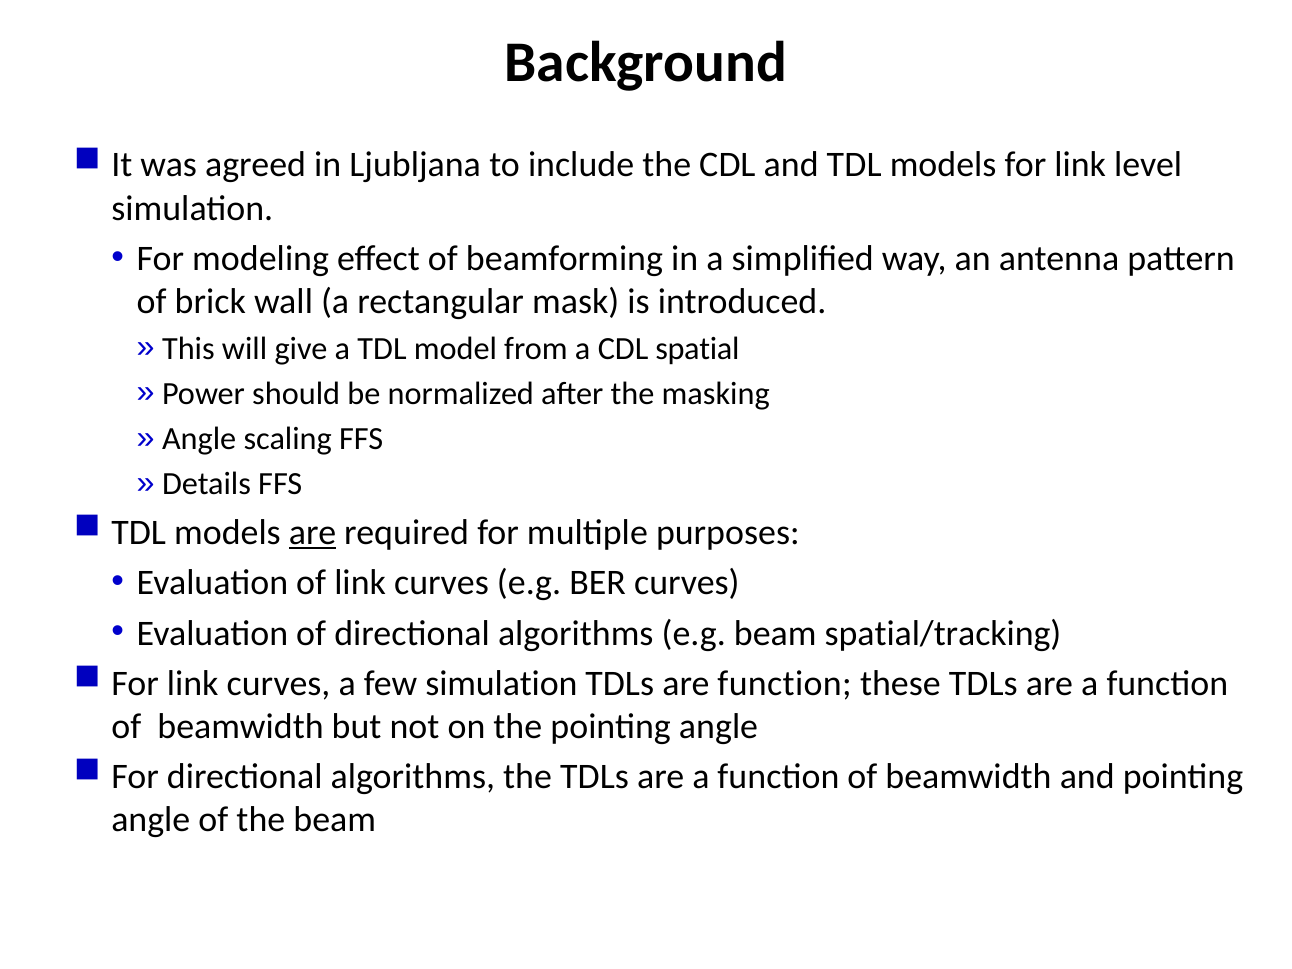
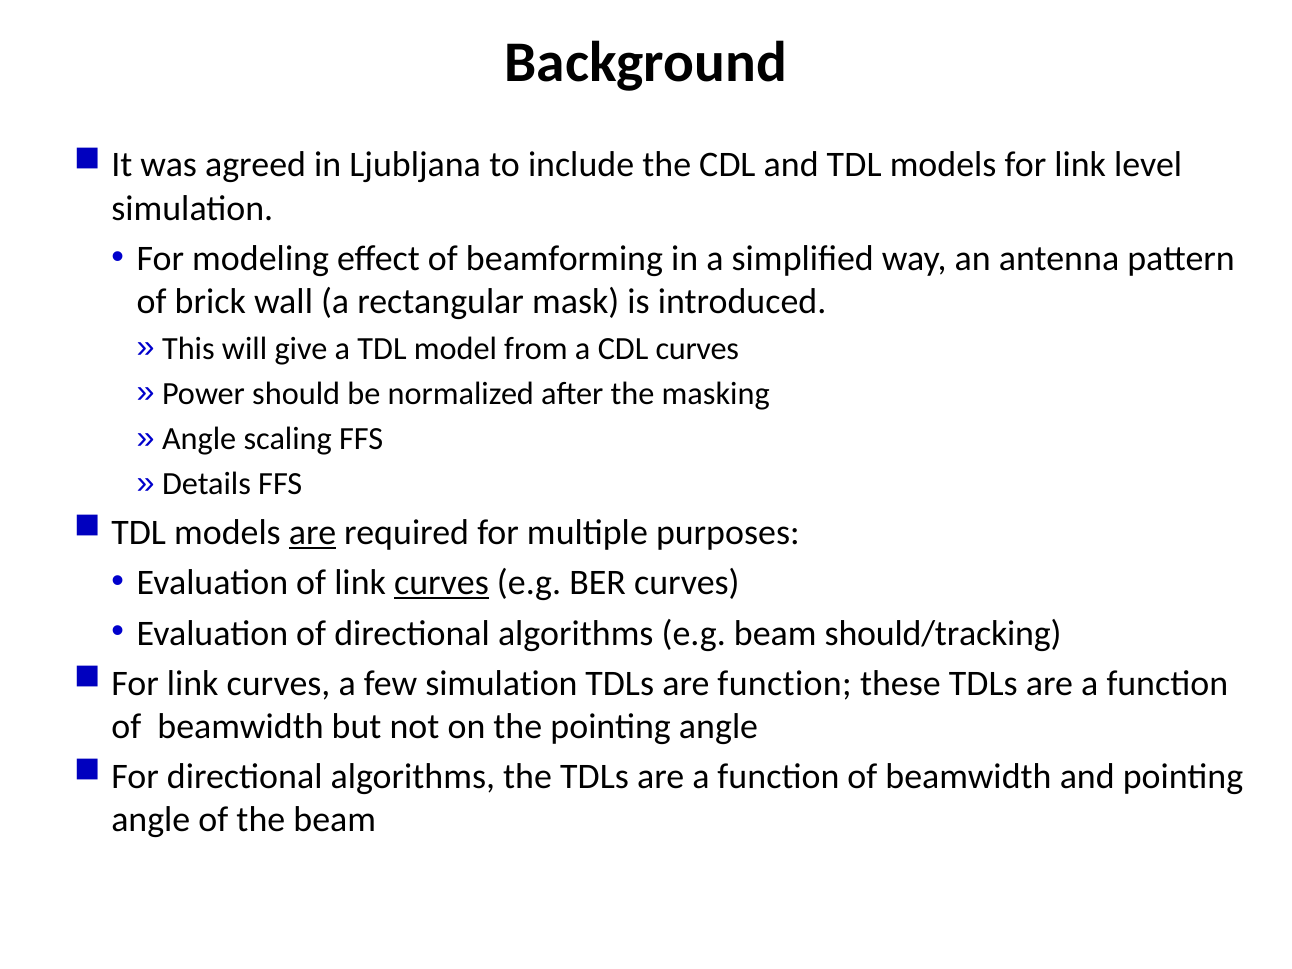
CDL spatial: spatial -> curves
curves at (441, 583) underline: none -> present
spatial/tracking: spatial/tracking -> should/tracking
